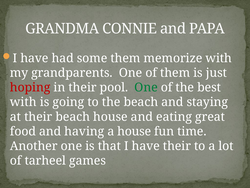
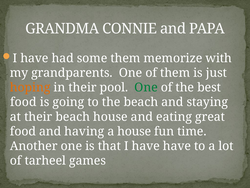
hoping colour: red -> orange
with at (23, 102): with -> food
have their: their -> have
